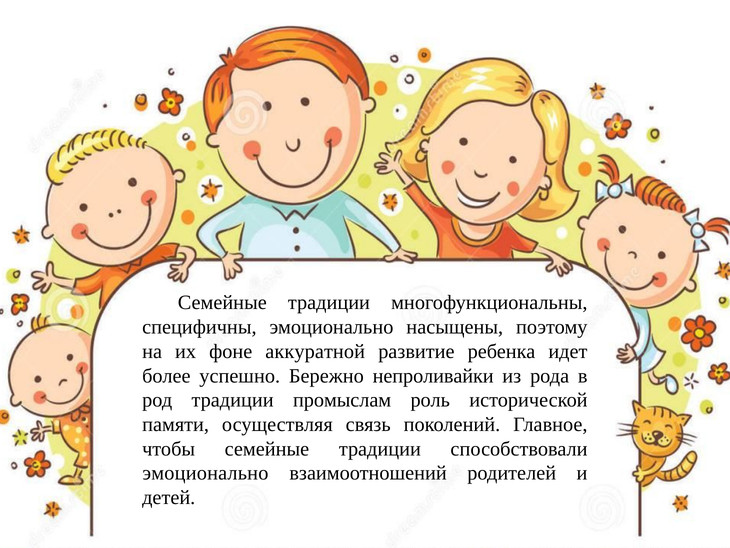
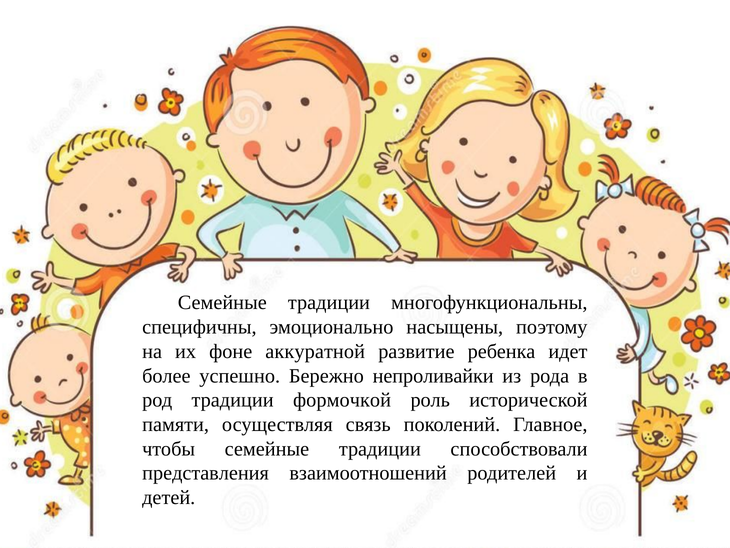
промыслам: промыслам -> формочкой
эмоционально at (205, 473): эмоционально -> представления
